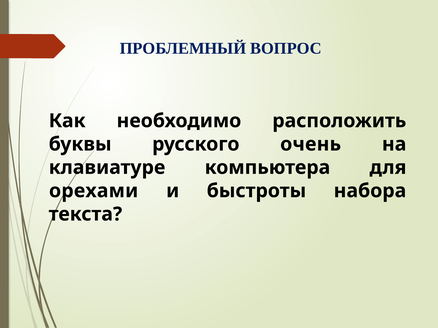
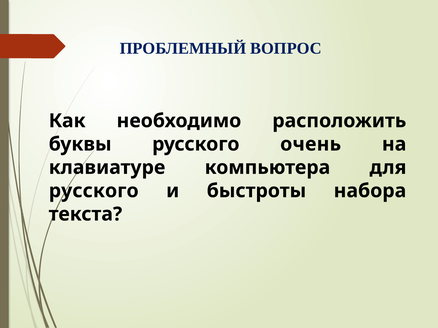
орехами at (94, 191): орехами -> русского
